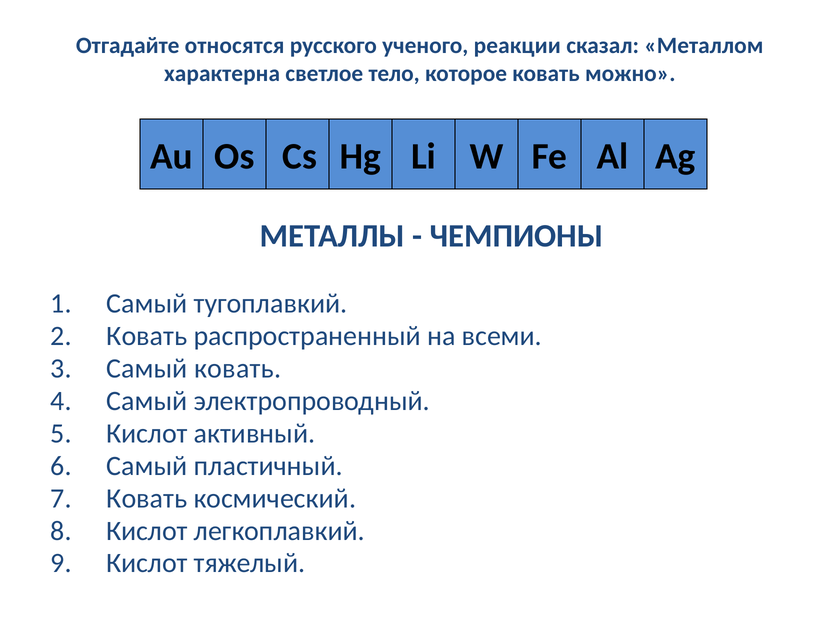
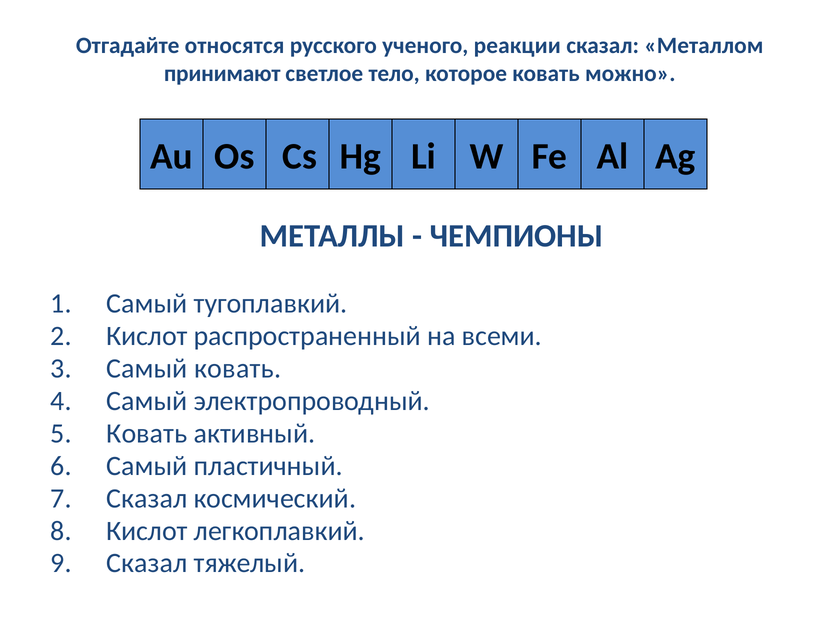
характерна: характерна -> принимают
Ковать at (147, 336): Ковать -> Кислот
Кислот at (147, 433): Кислот -> Ковать
Ковать at (147, 498): Ковать -> Сказал
Кислот at (147, 563): Кислот -> Сказал
